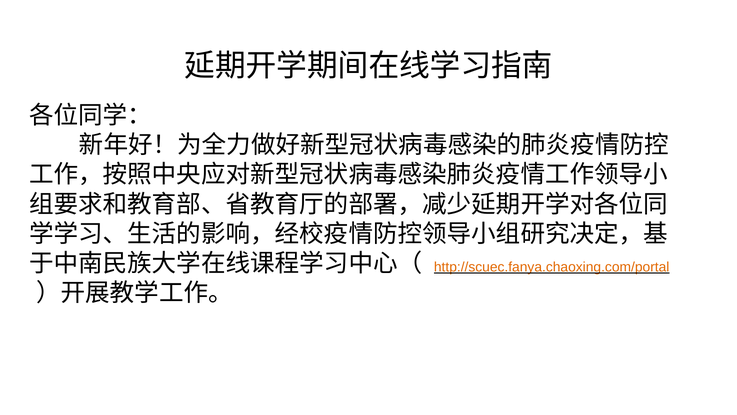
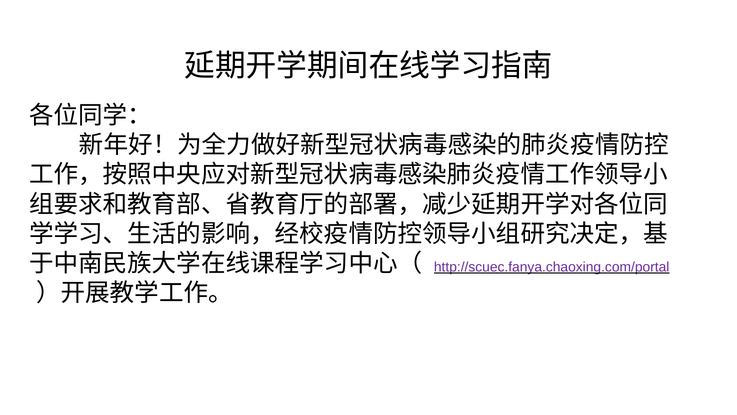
http://scuec.fanya.chaoxing.com/portal colour: orange -> purple
